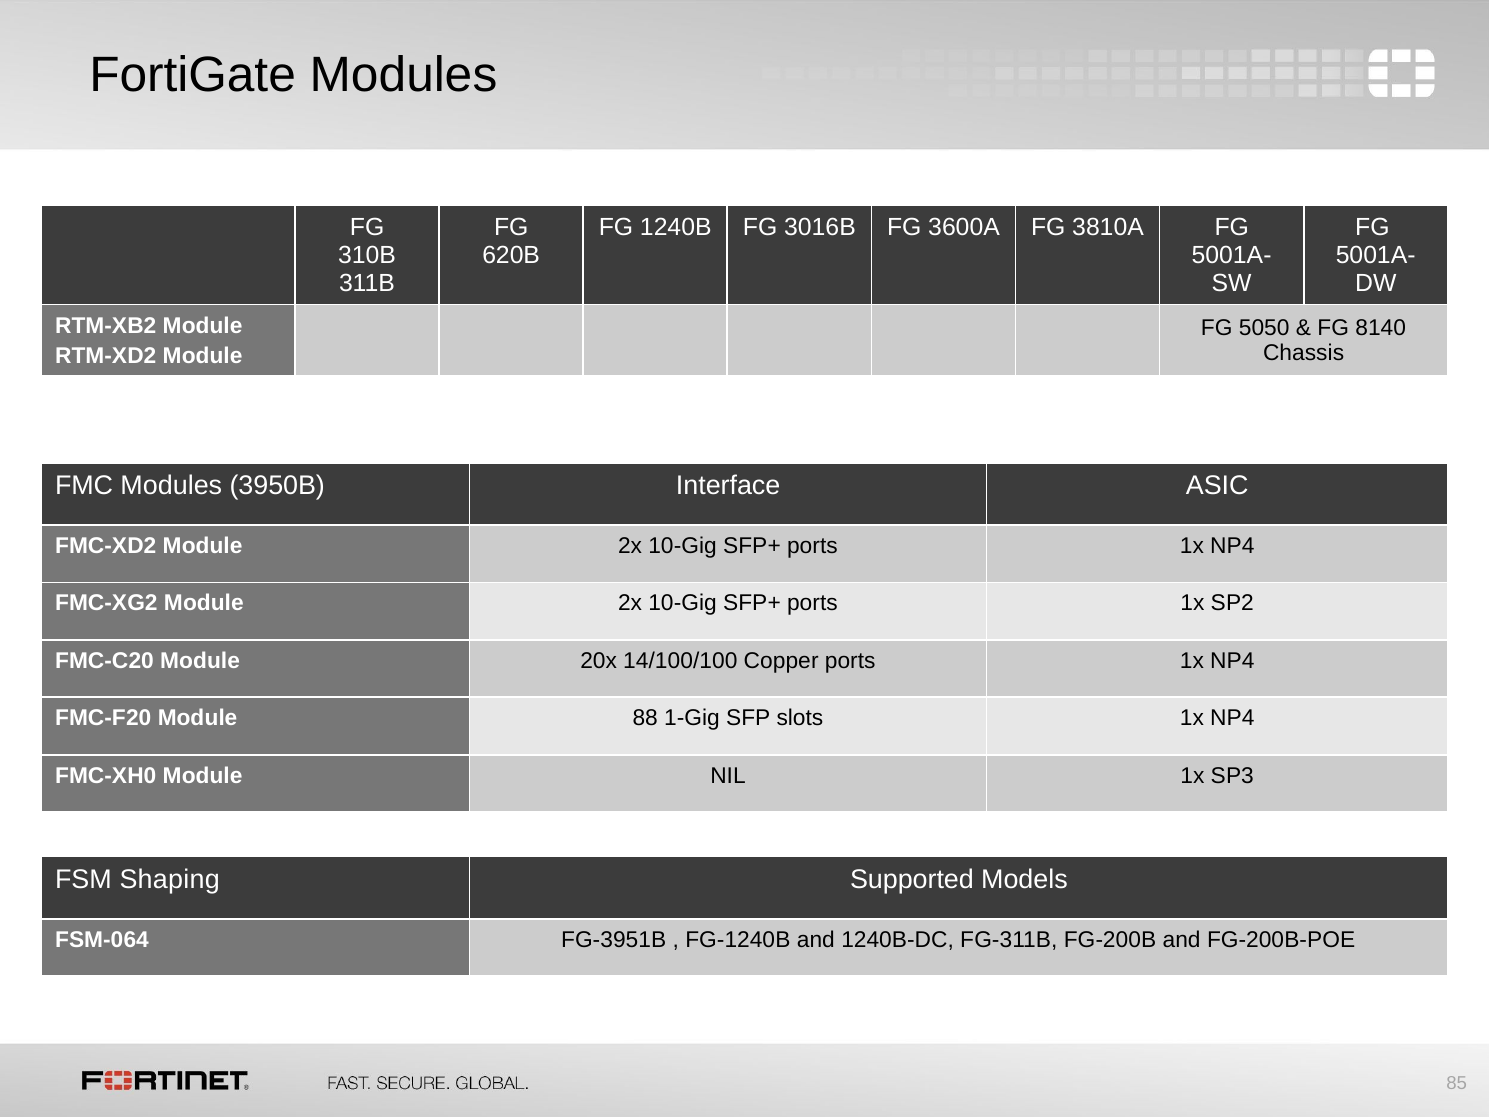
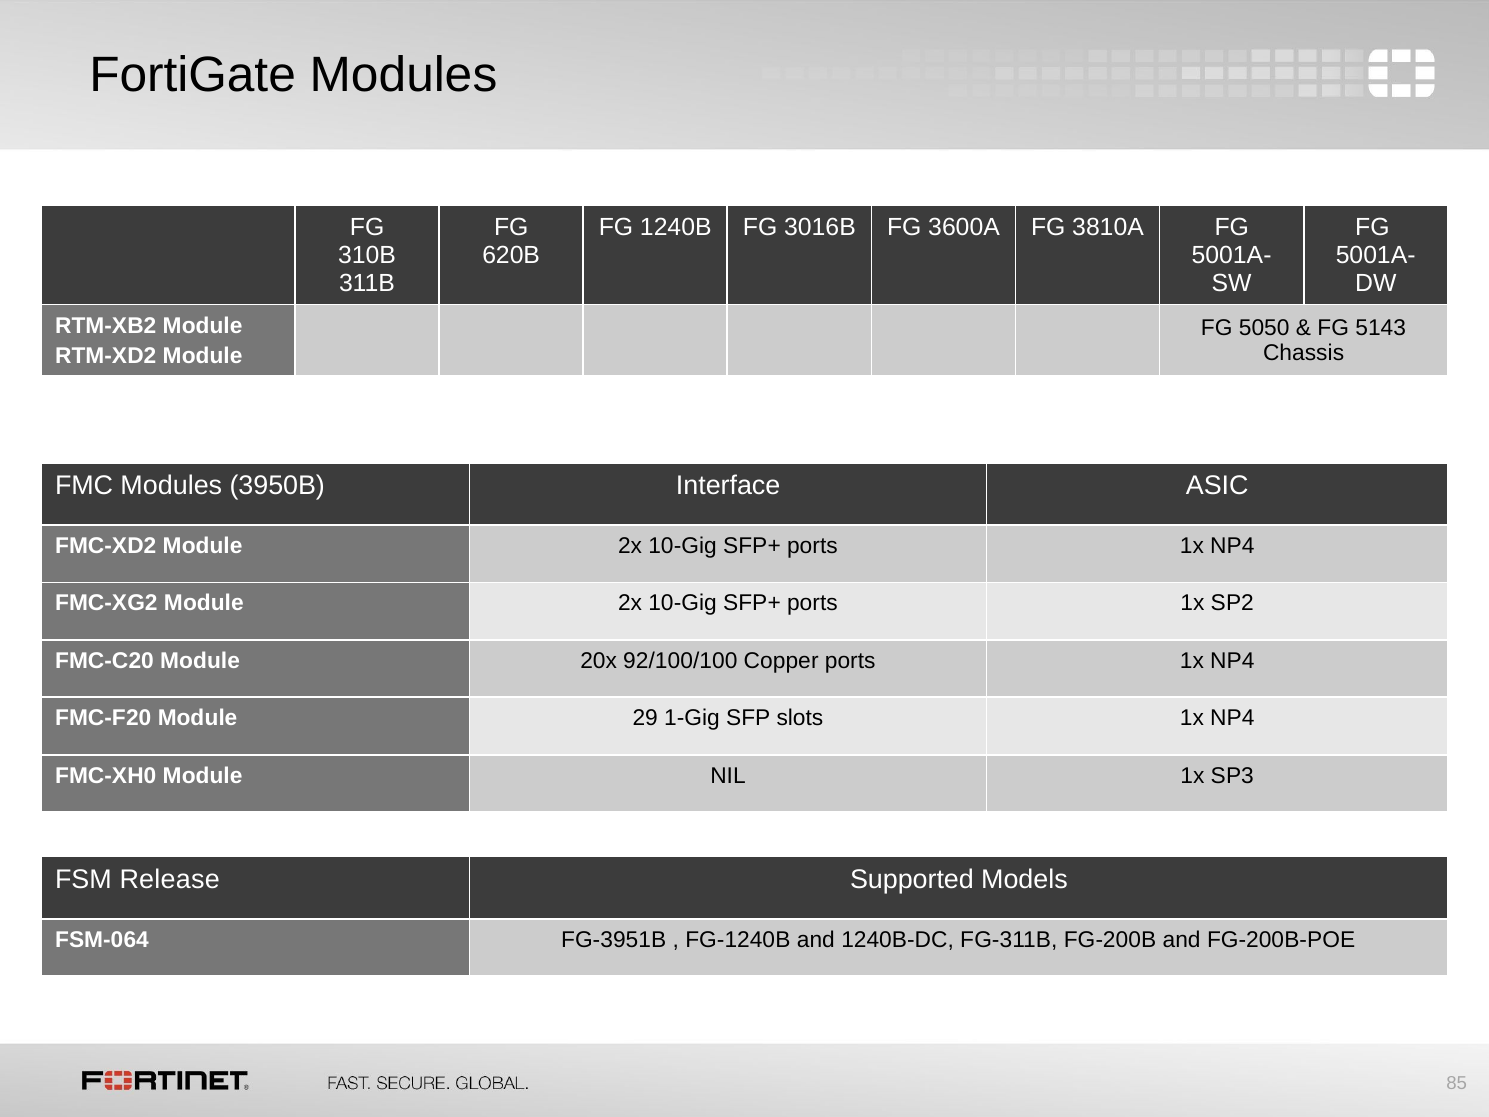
8140: 8140 -> 5143
14/100/100: 14/100/100 -> 92/100/100
88: 88 -> 29
Shaping: Shaping -> Release
